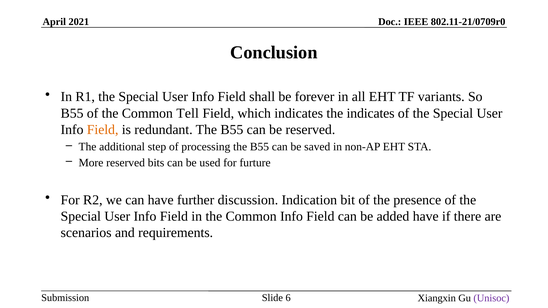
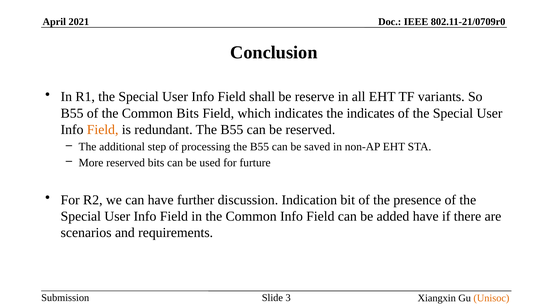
forever: forever -> reserve
Common Tell: Tell -> Bits
6: 6 -> 3
Unisoc colour: purple -> orange
